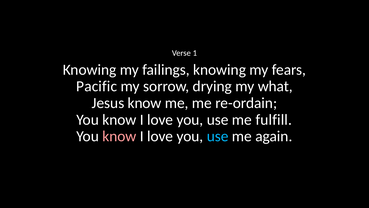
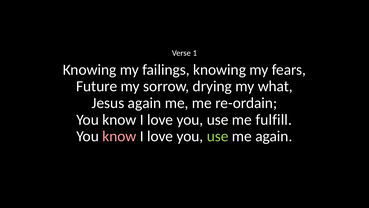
Pacific: Pacific -> Future
Jesus know: know -> again
use at (218, 136) colour: light blue -> light green
